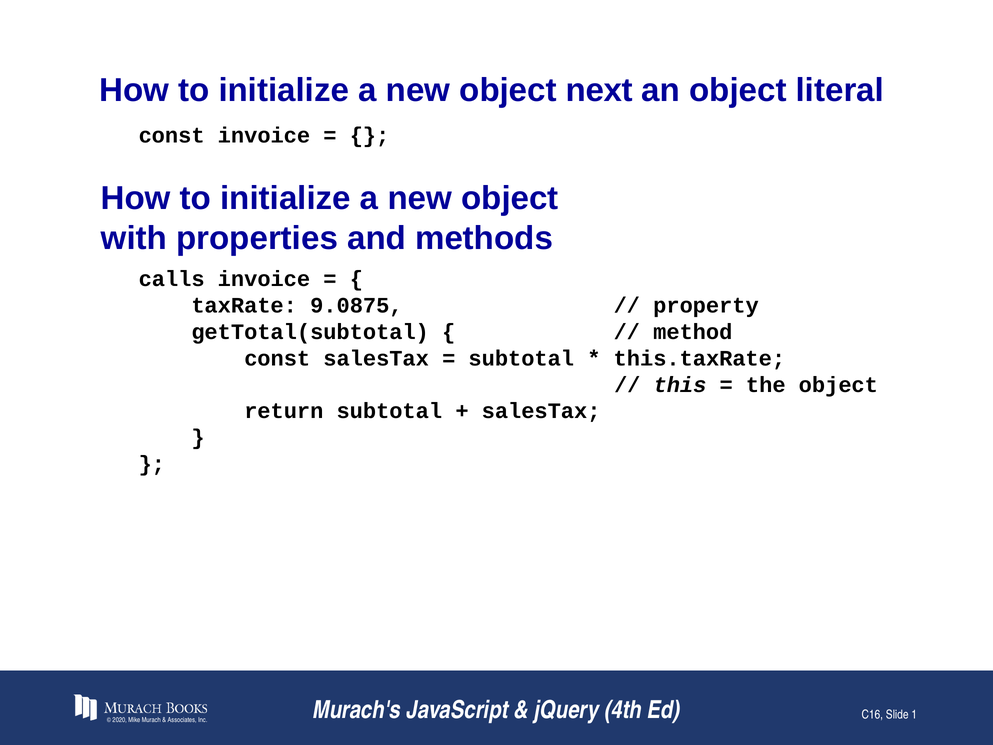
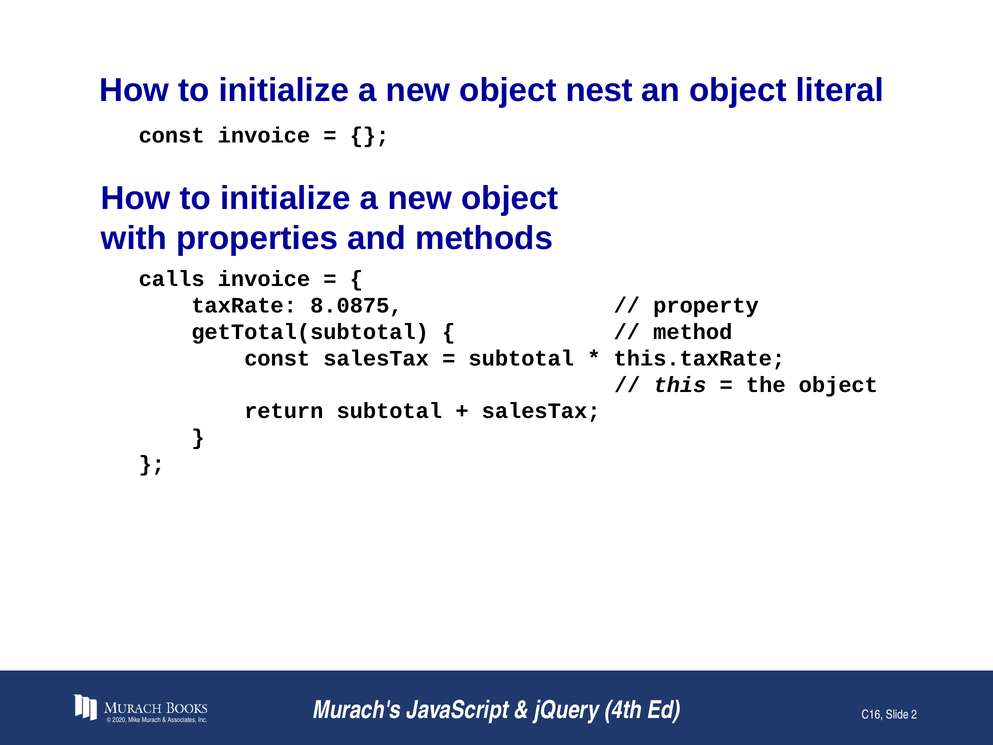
next: next -> nest
9.0875: 9.0875 -> 8.0875
1: 1 -> 2
